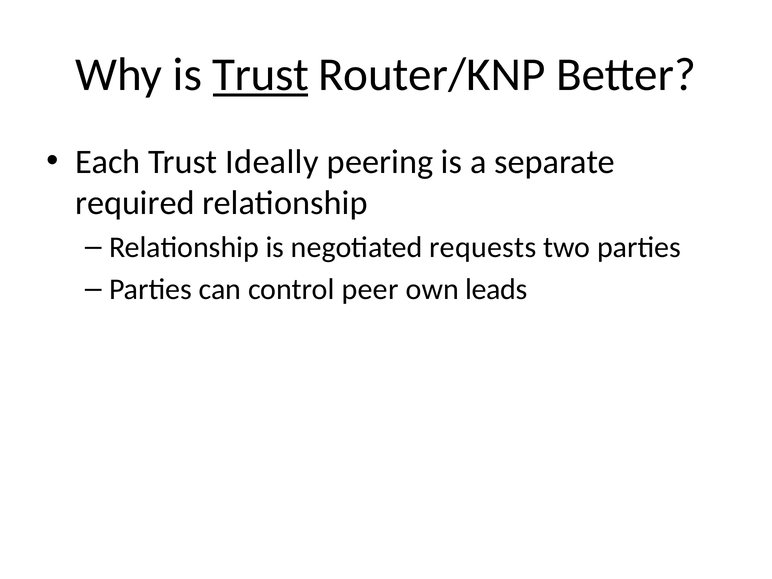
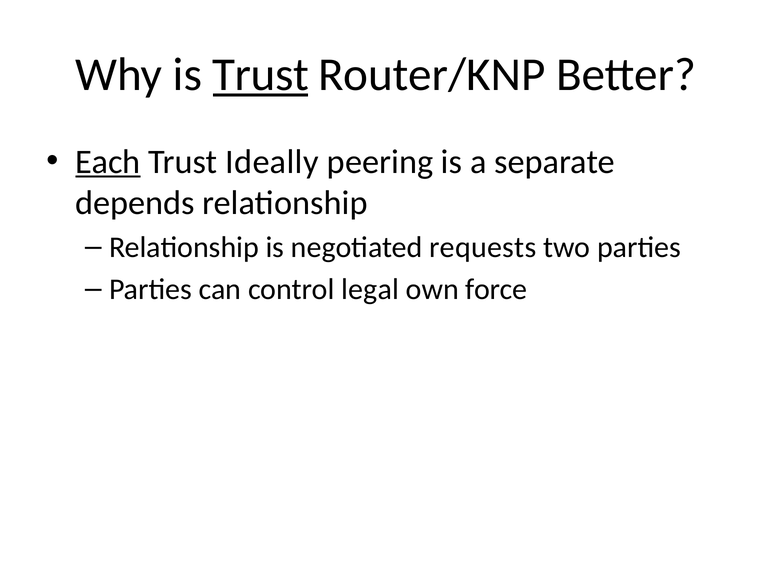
Each underline: none -> present
required: required -> depends
peer: peer -> legal
leads: leads -> force
